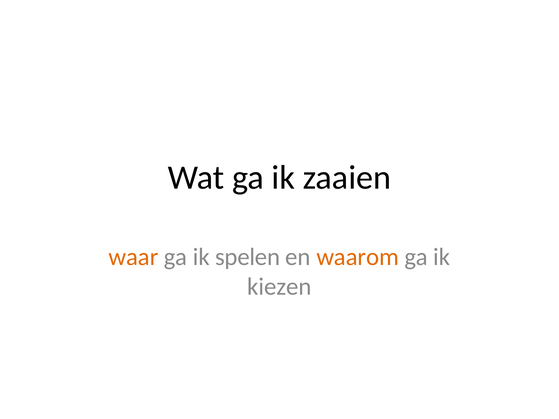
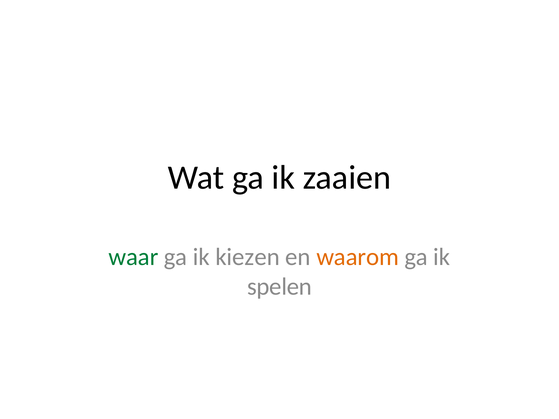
waar colour: orange -> green
spelen: spelen -> kiezen
kiezen: kiezen -> spelen
